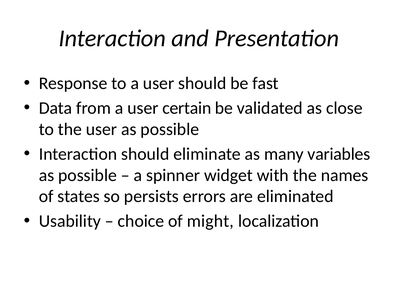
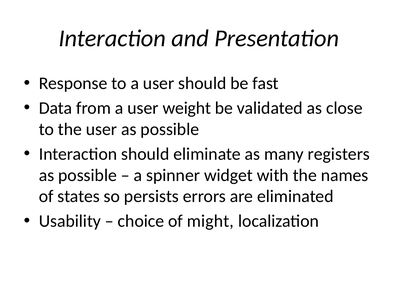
certain: certain -> weight
variables: variables -> registers
